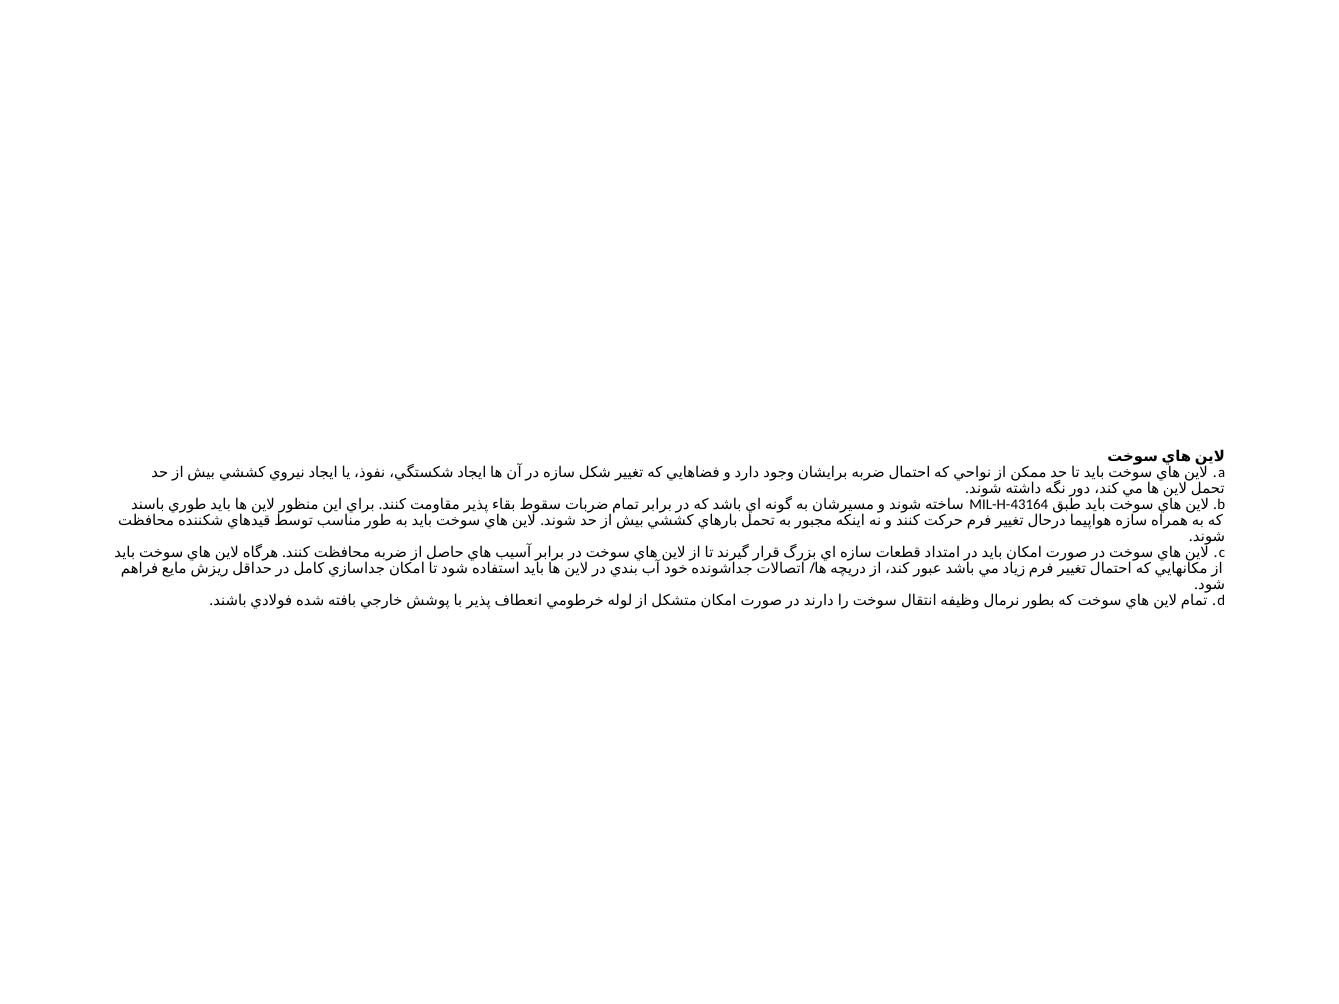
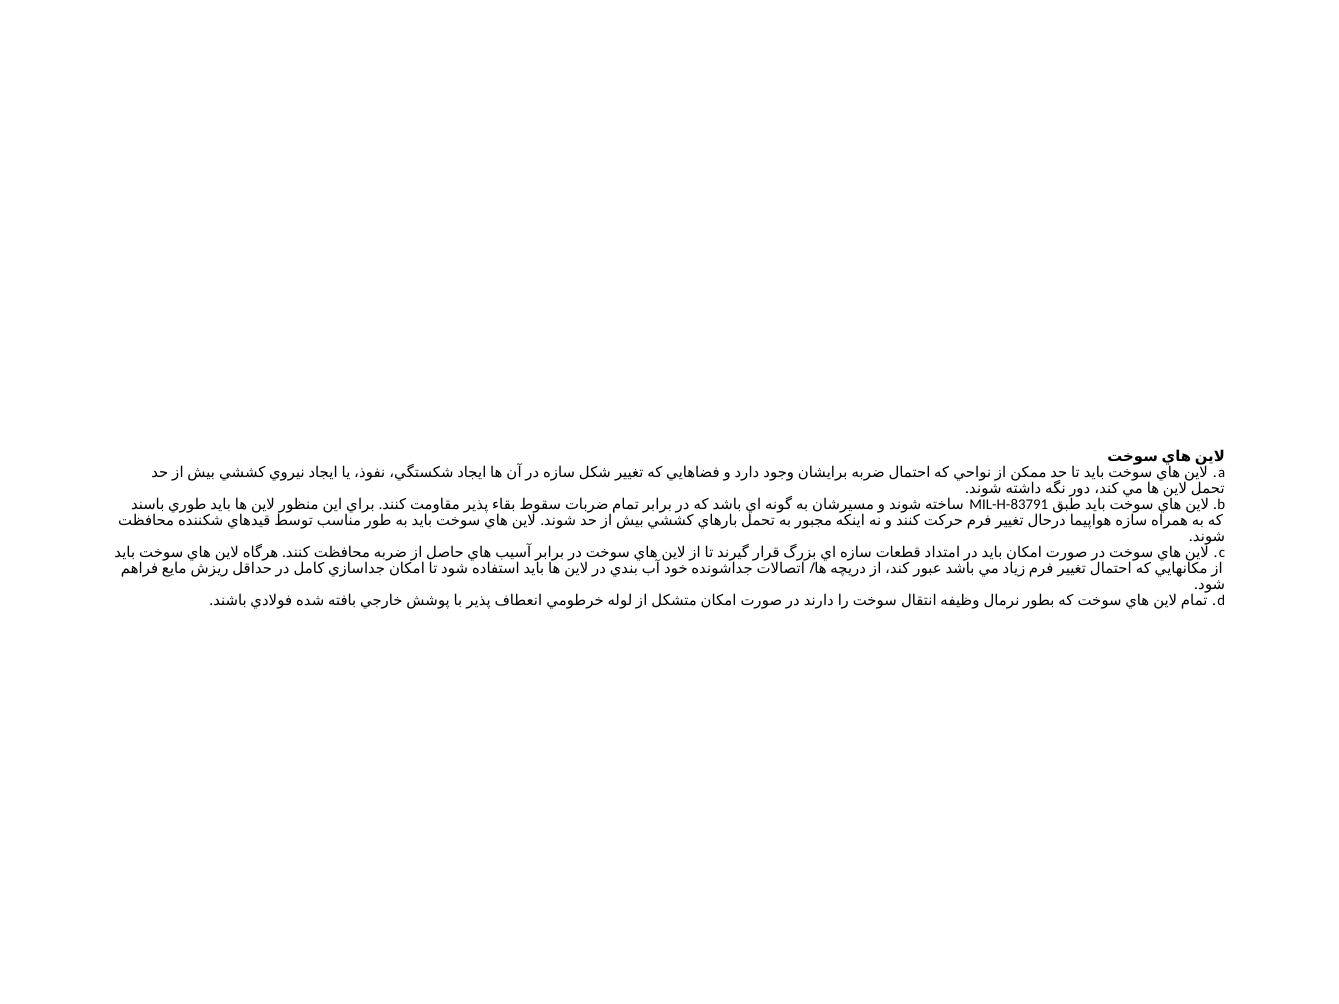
MIL-H-43164: MIL-H-43164 -> MIL-H-83791
